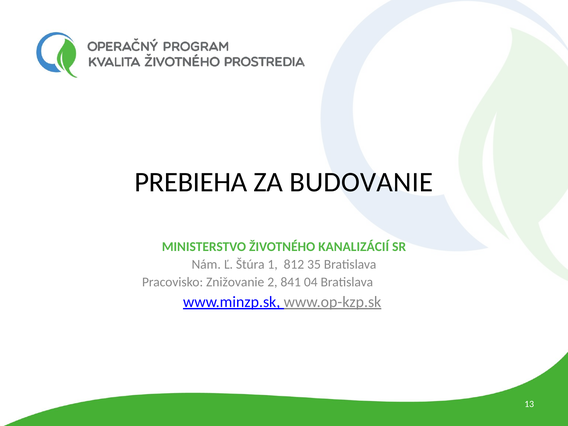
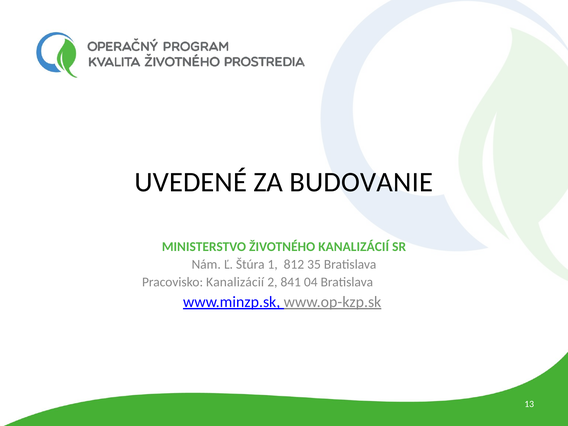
PREBIEHA: PREBIEHA -> UVEDENÉ
Pracovisko Znižovanie: Znižovanie -> Kanalizácií
